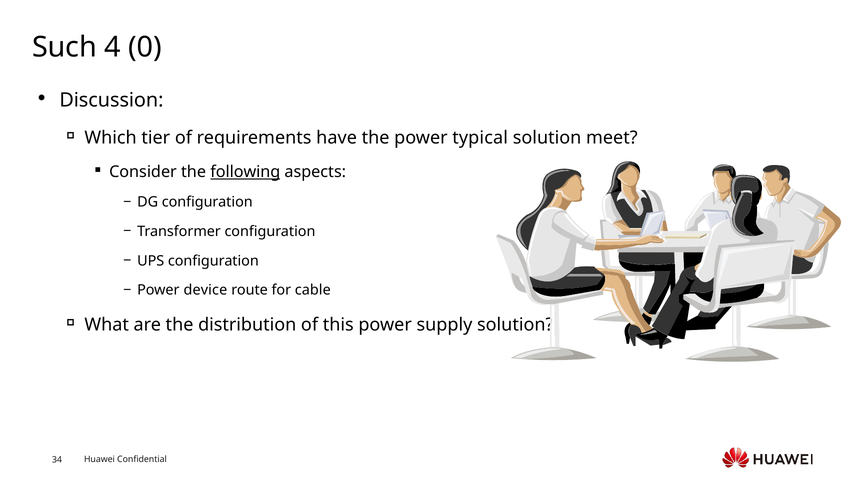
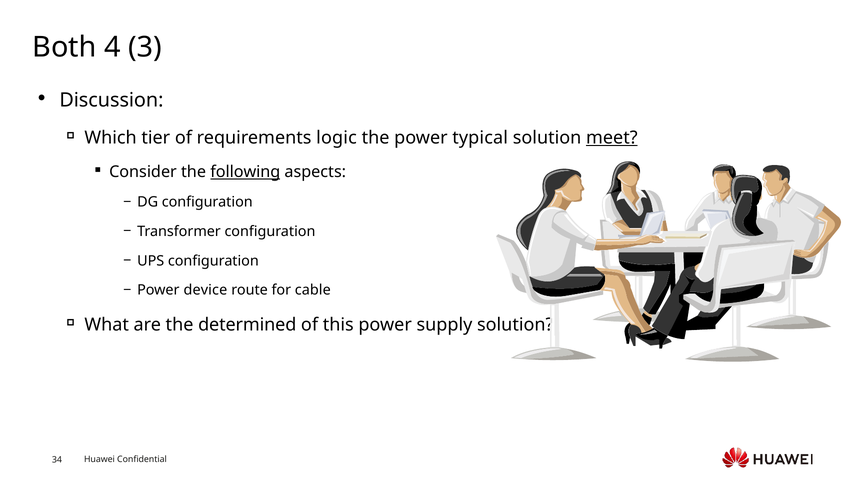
Such: Such -> Both
0: 0 -> 3
have: have -> logic
meet underline: none -> present
distribution: distribution -> determined
